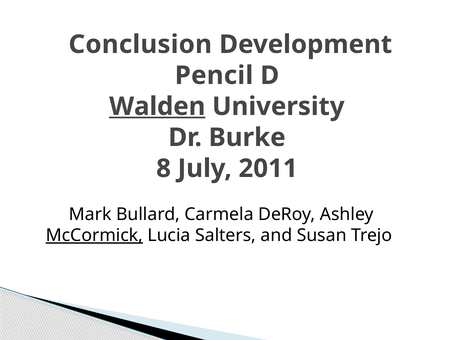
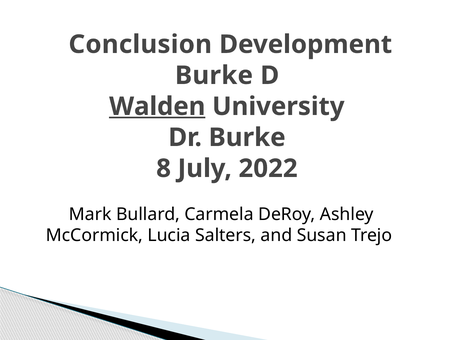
Pencil at (214, 76): Pencil -> Burke
2011: 2011 -> 2022
McCormick underline: present -> none
